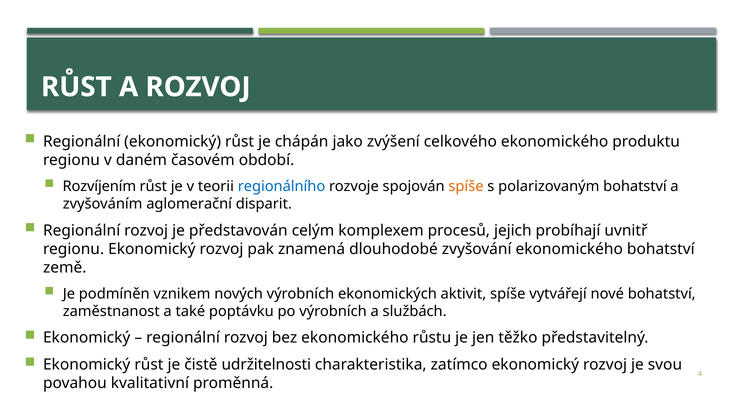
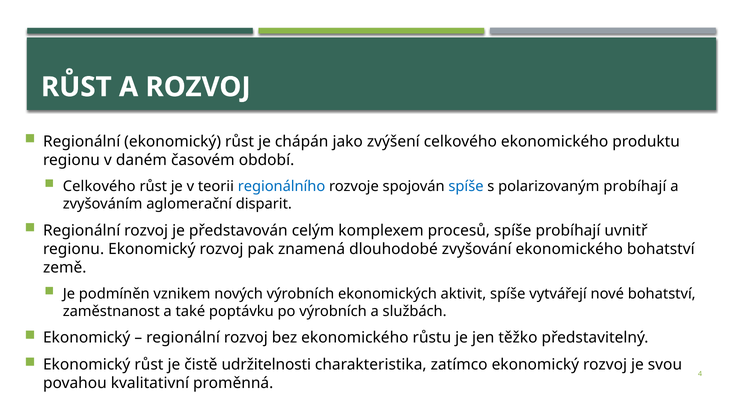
Rozvíjením at (99, 186): Rozvíjením -> Celkového
spíše at (466, 186) colour: orange -> blue
polarizovaným bohatství: bohatství -> probíhají
procesů jejich: jejich -> spíše
